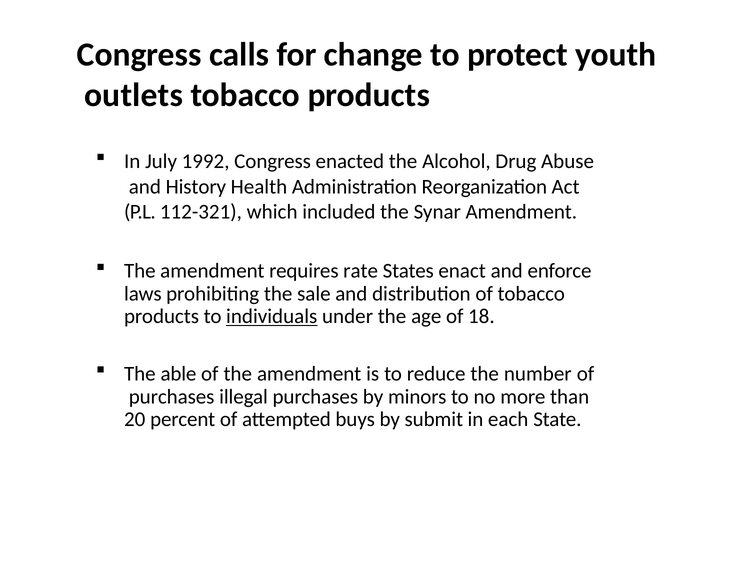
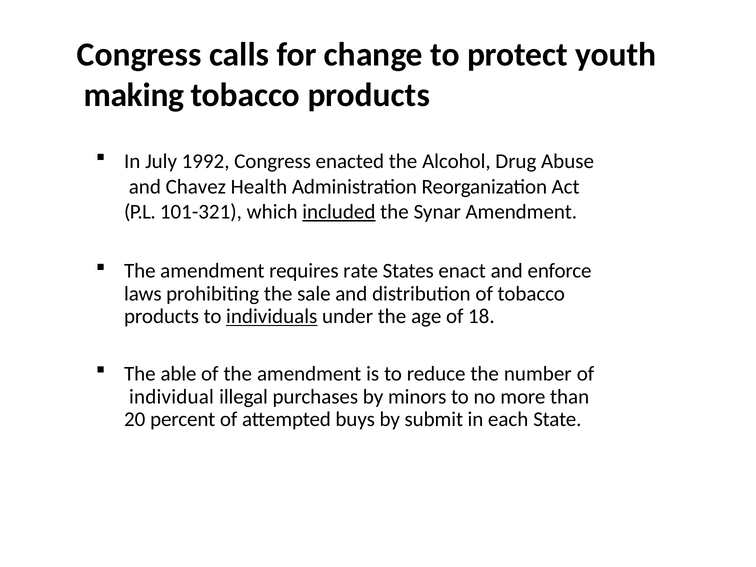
outlets: outlets -> making
History: History -> Chavez
112-321: 112-321 -> 101-321
included underline: none -> present
purchases at (172, 397): purchases -> individual
